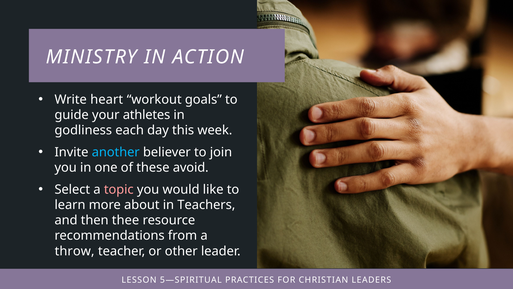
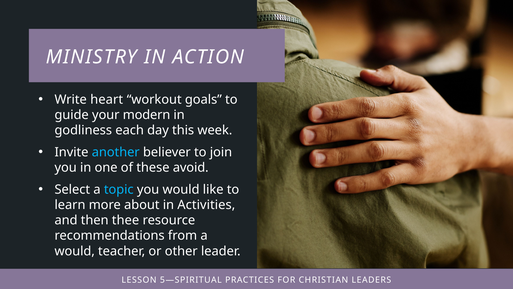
athletes: athletes -> modern
topic colour: pink -> light blue
Teachers: Teachers -> Activities
throw at (75, 251): throw -> would
